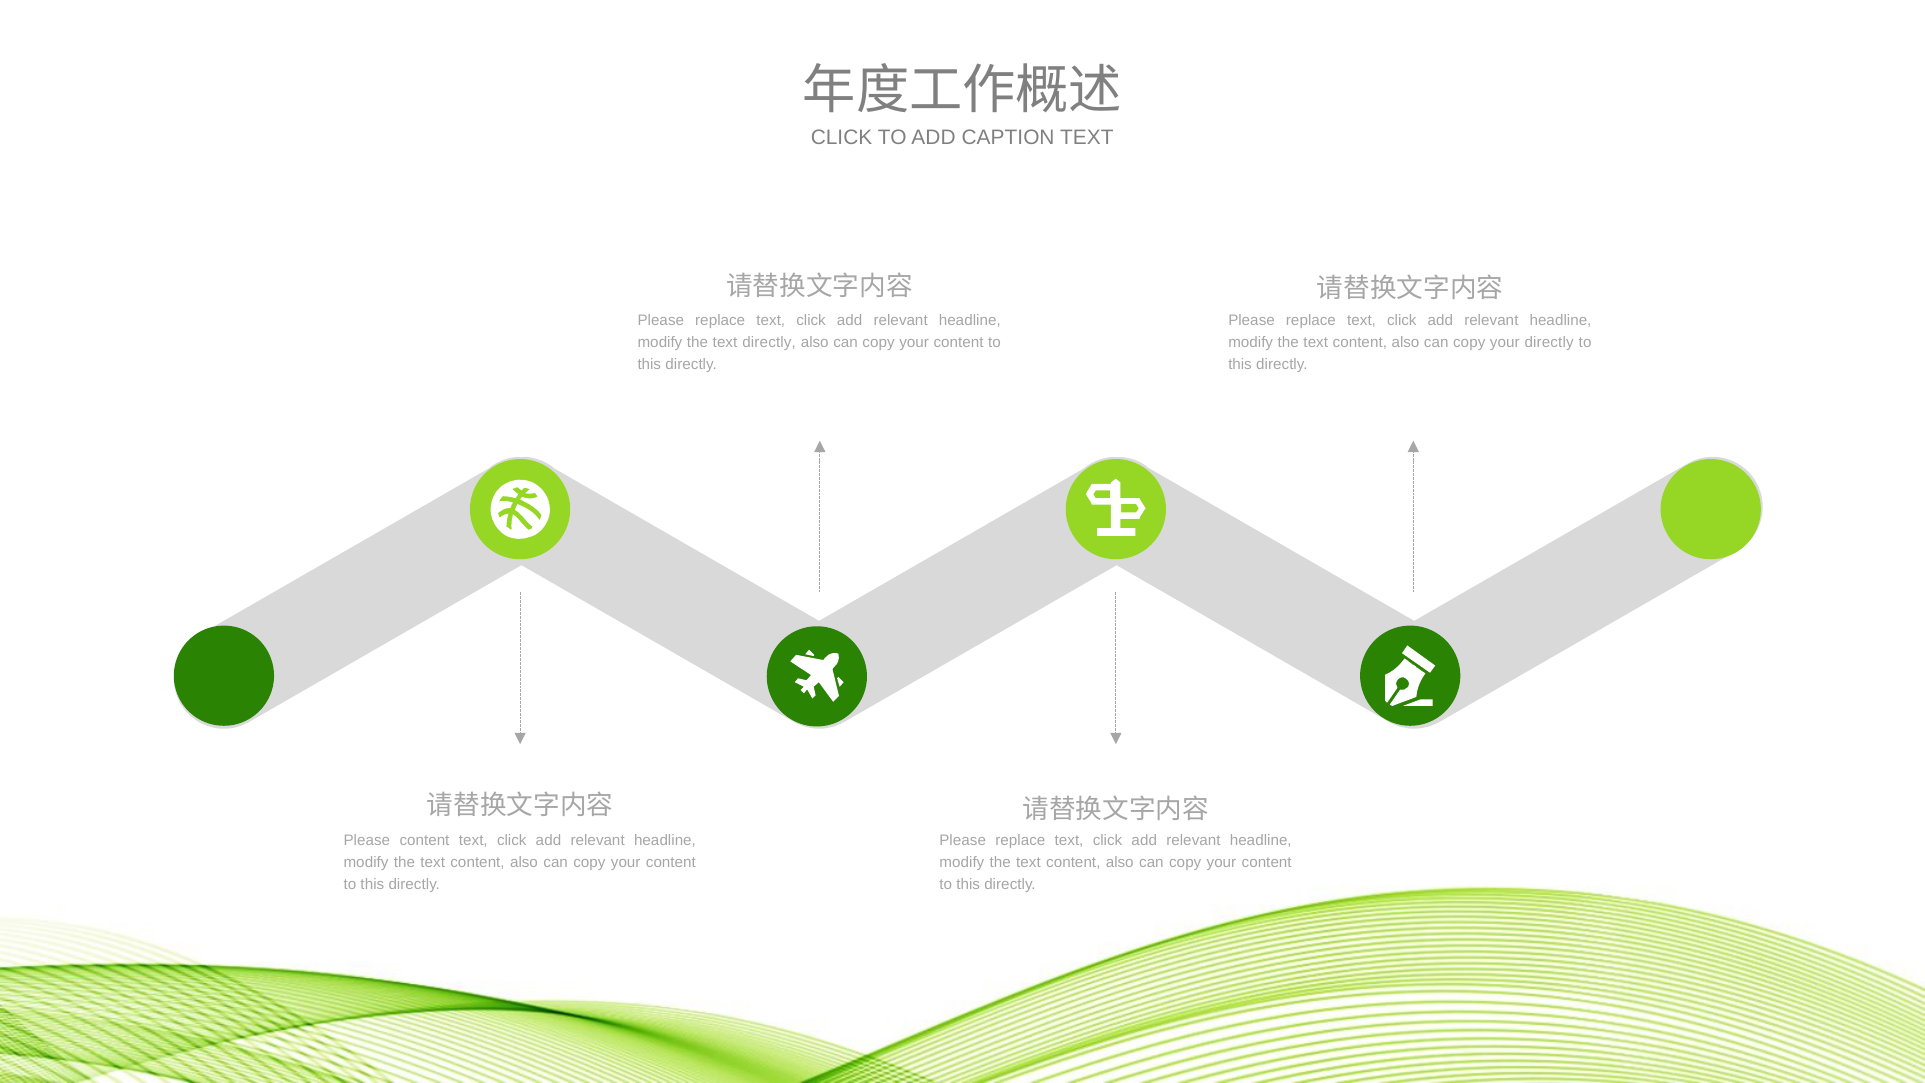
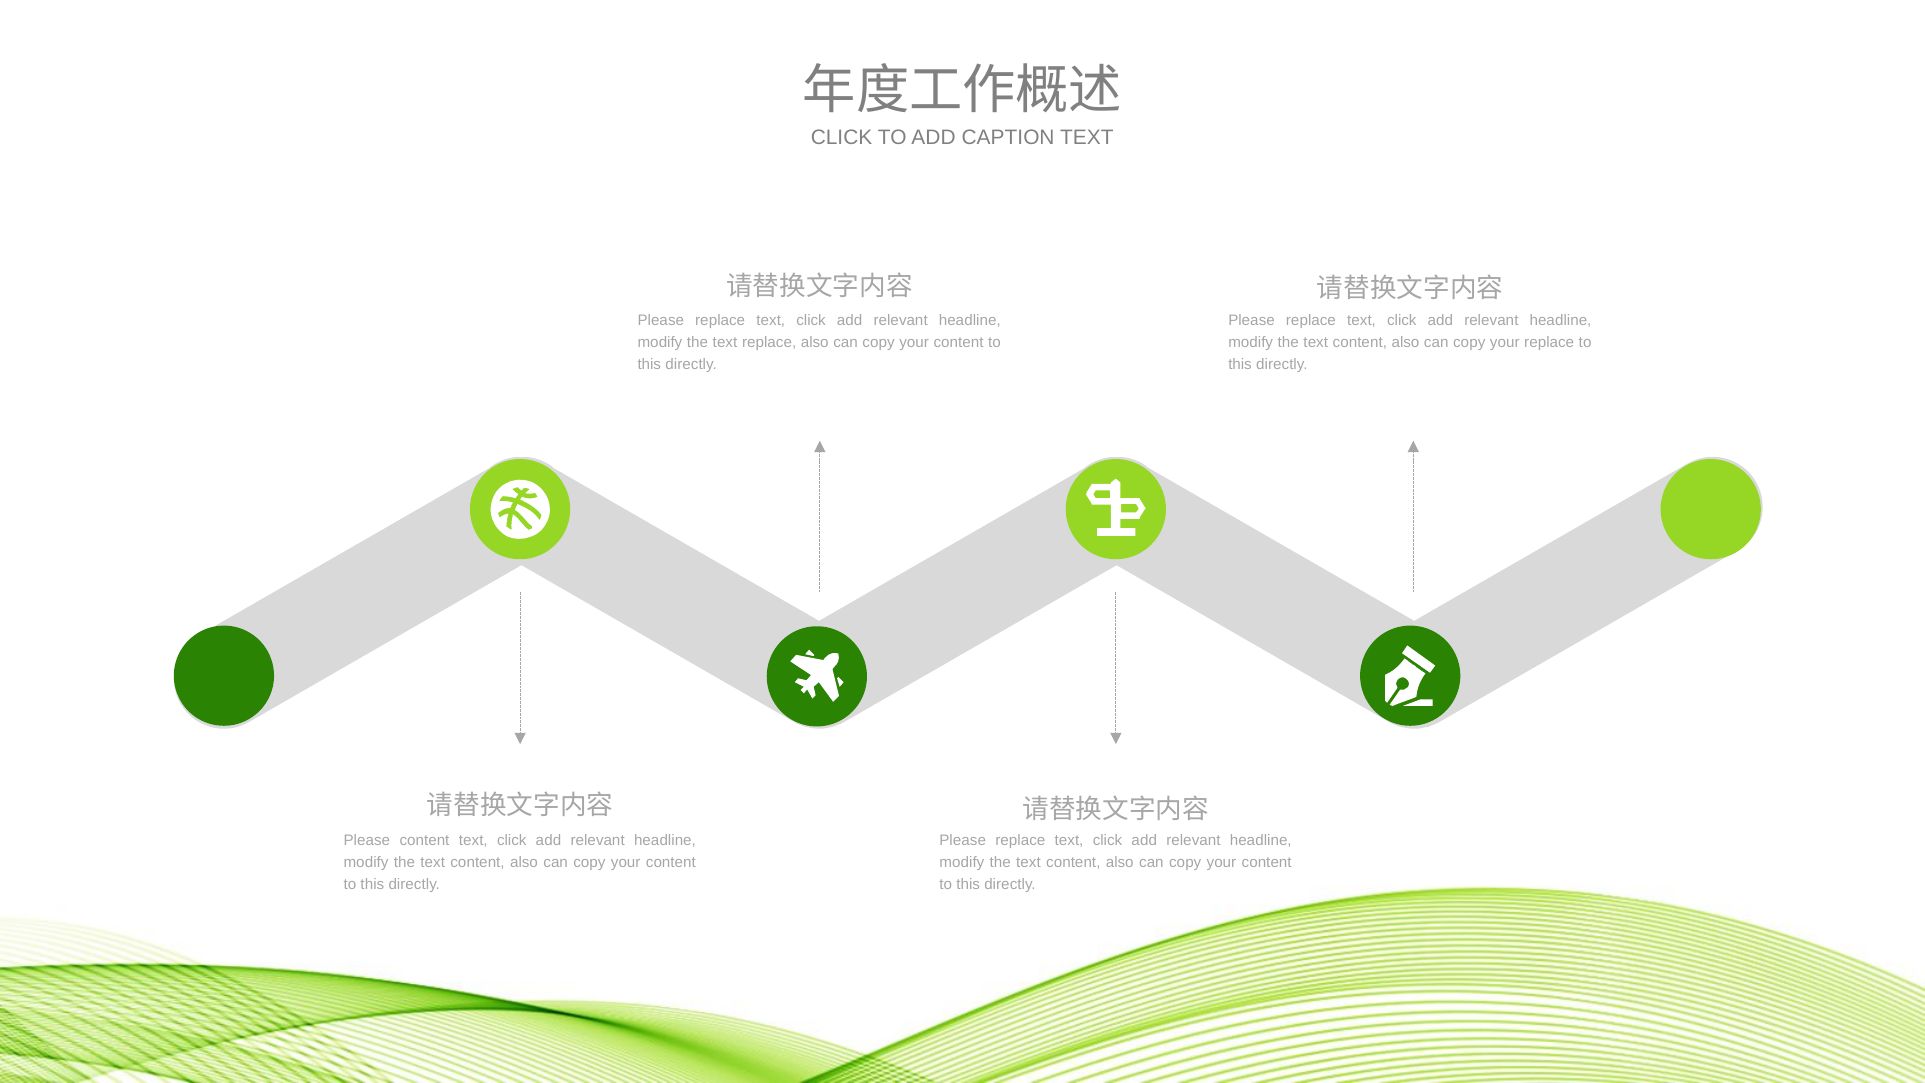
text directly: directly -> replace
your directly: directly -> replace
